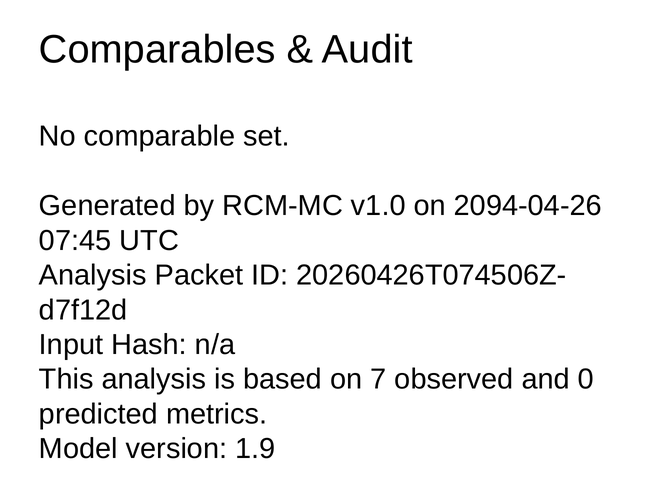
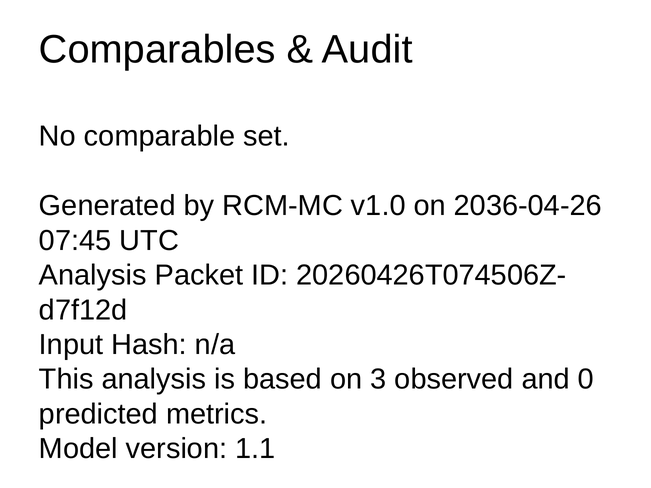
2094-04-26: 2094-04-26 -> 2036-04-26
7: 7 -> 3
1.9: 1.9 -> 1.1
